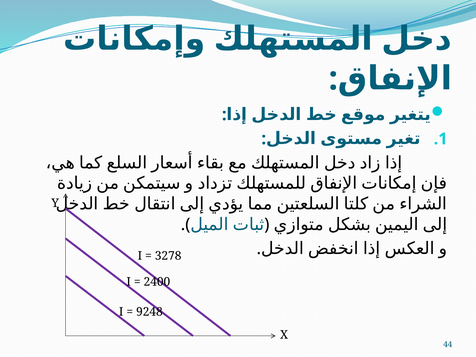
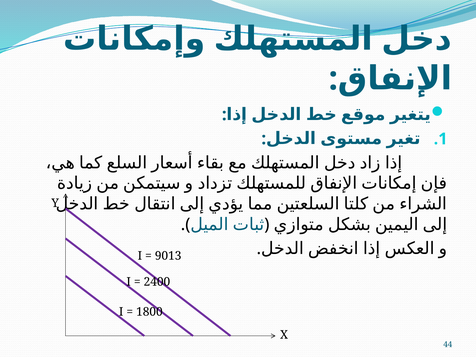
3278: 3278 -> 9013
9248: 9248 -> 1800
